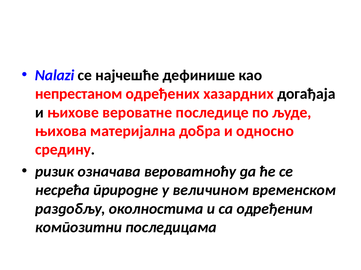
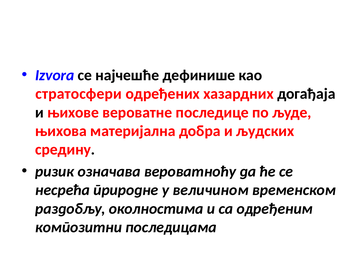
Nalazi: Nalazi -> Izvora
непрестаном: непрестаном -> стратосфери
односно: односно -> људских
